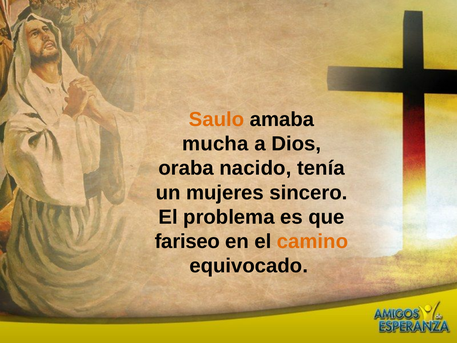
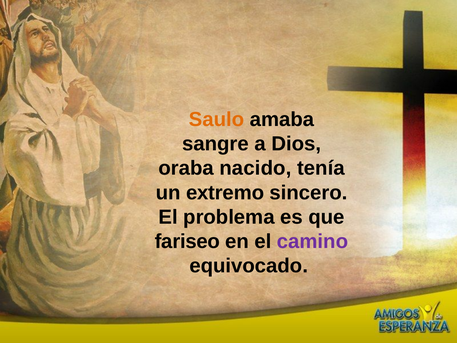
mucha: mucha -> sangre
mujeres: mujeres -> extremo
camino colour: orange -> purple
